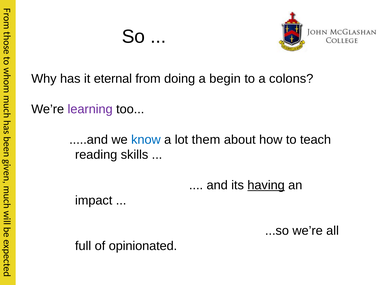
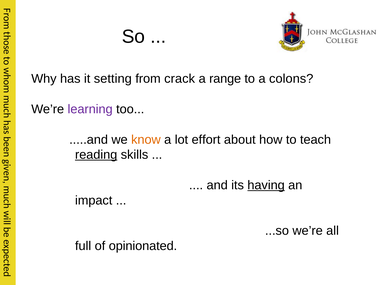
eternal: eternal -> setting
doing: doing -> crack
begin: begin -> range
know colour: blue -> orange
them: them -> effort
reading underline: none -> present
